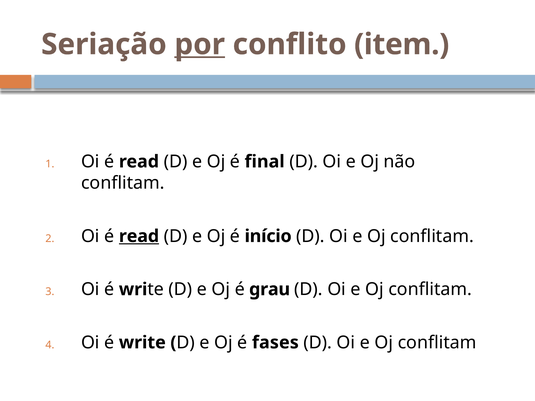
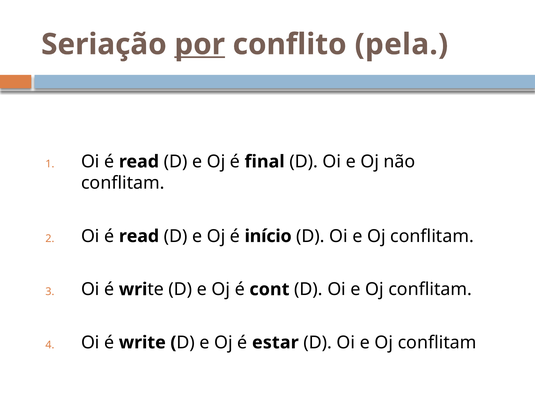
item: item -> pela
read at (139, 236) underline: present -> none
grau: grau -> cont
fases: fases -> estar
